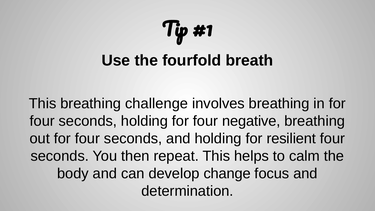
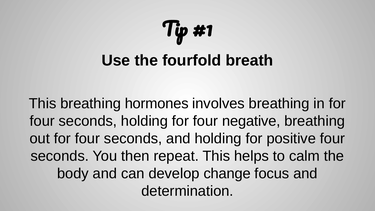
challenge: challenge -> hormones
resilient: resilient -> positive
